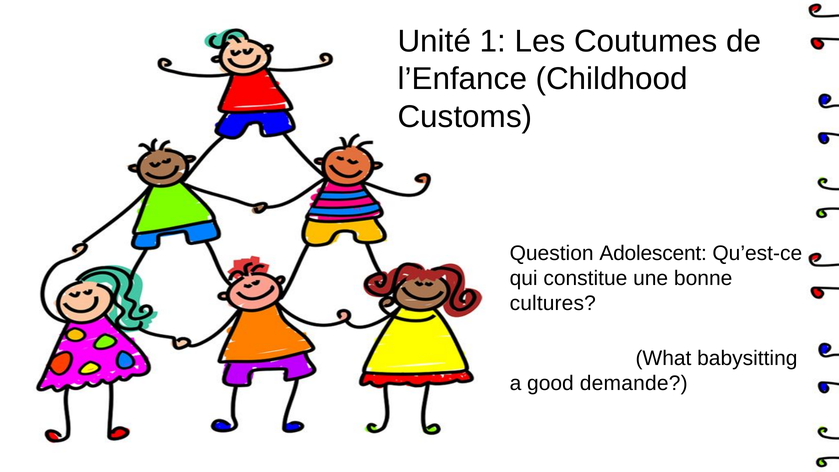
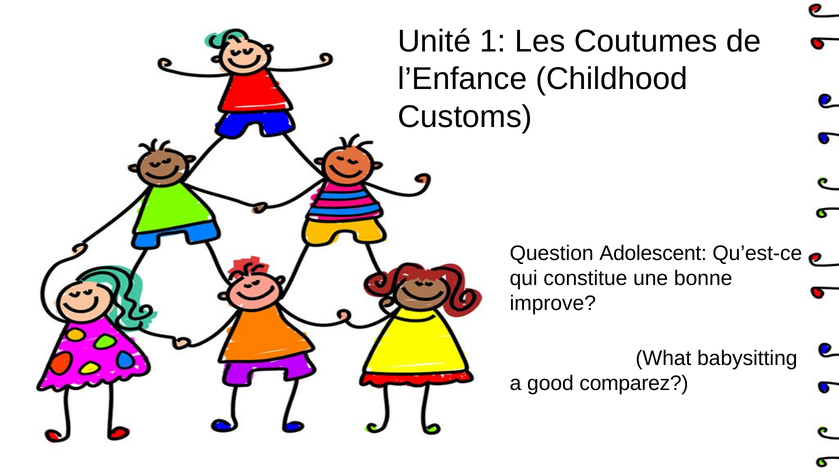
cultures: cultures -> improve
demande: demande -> comparez
